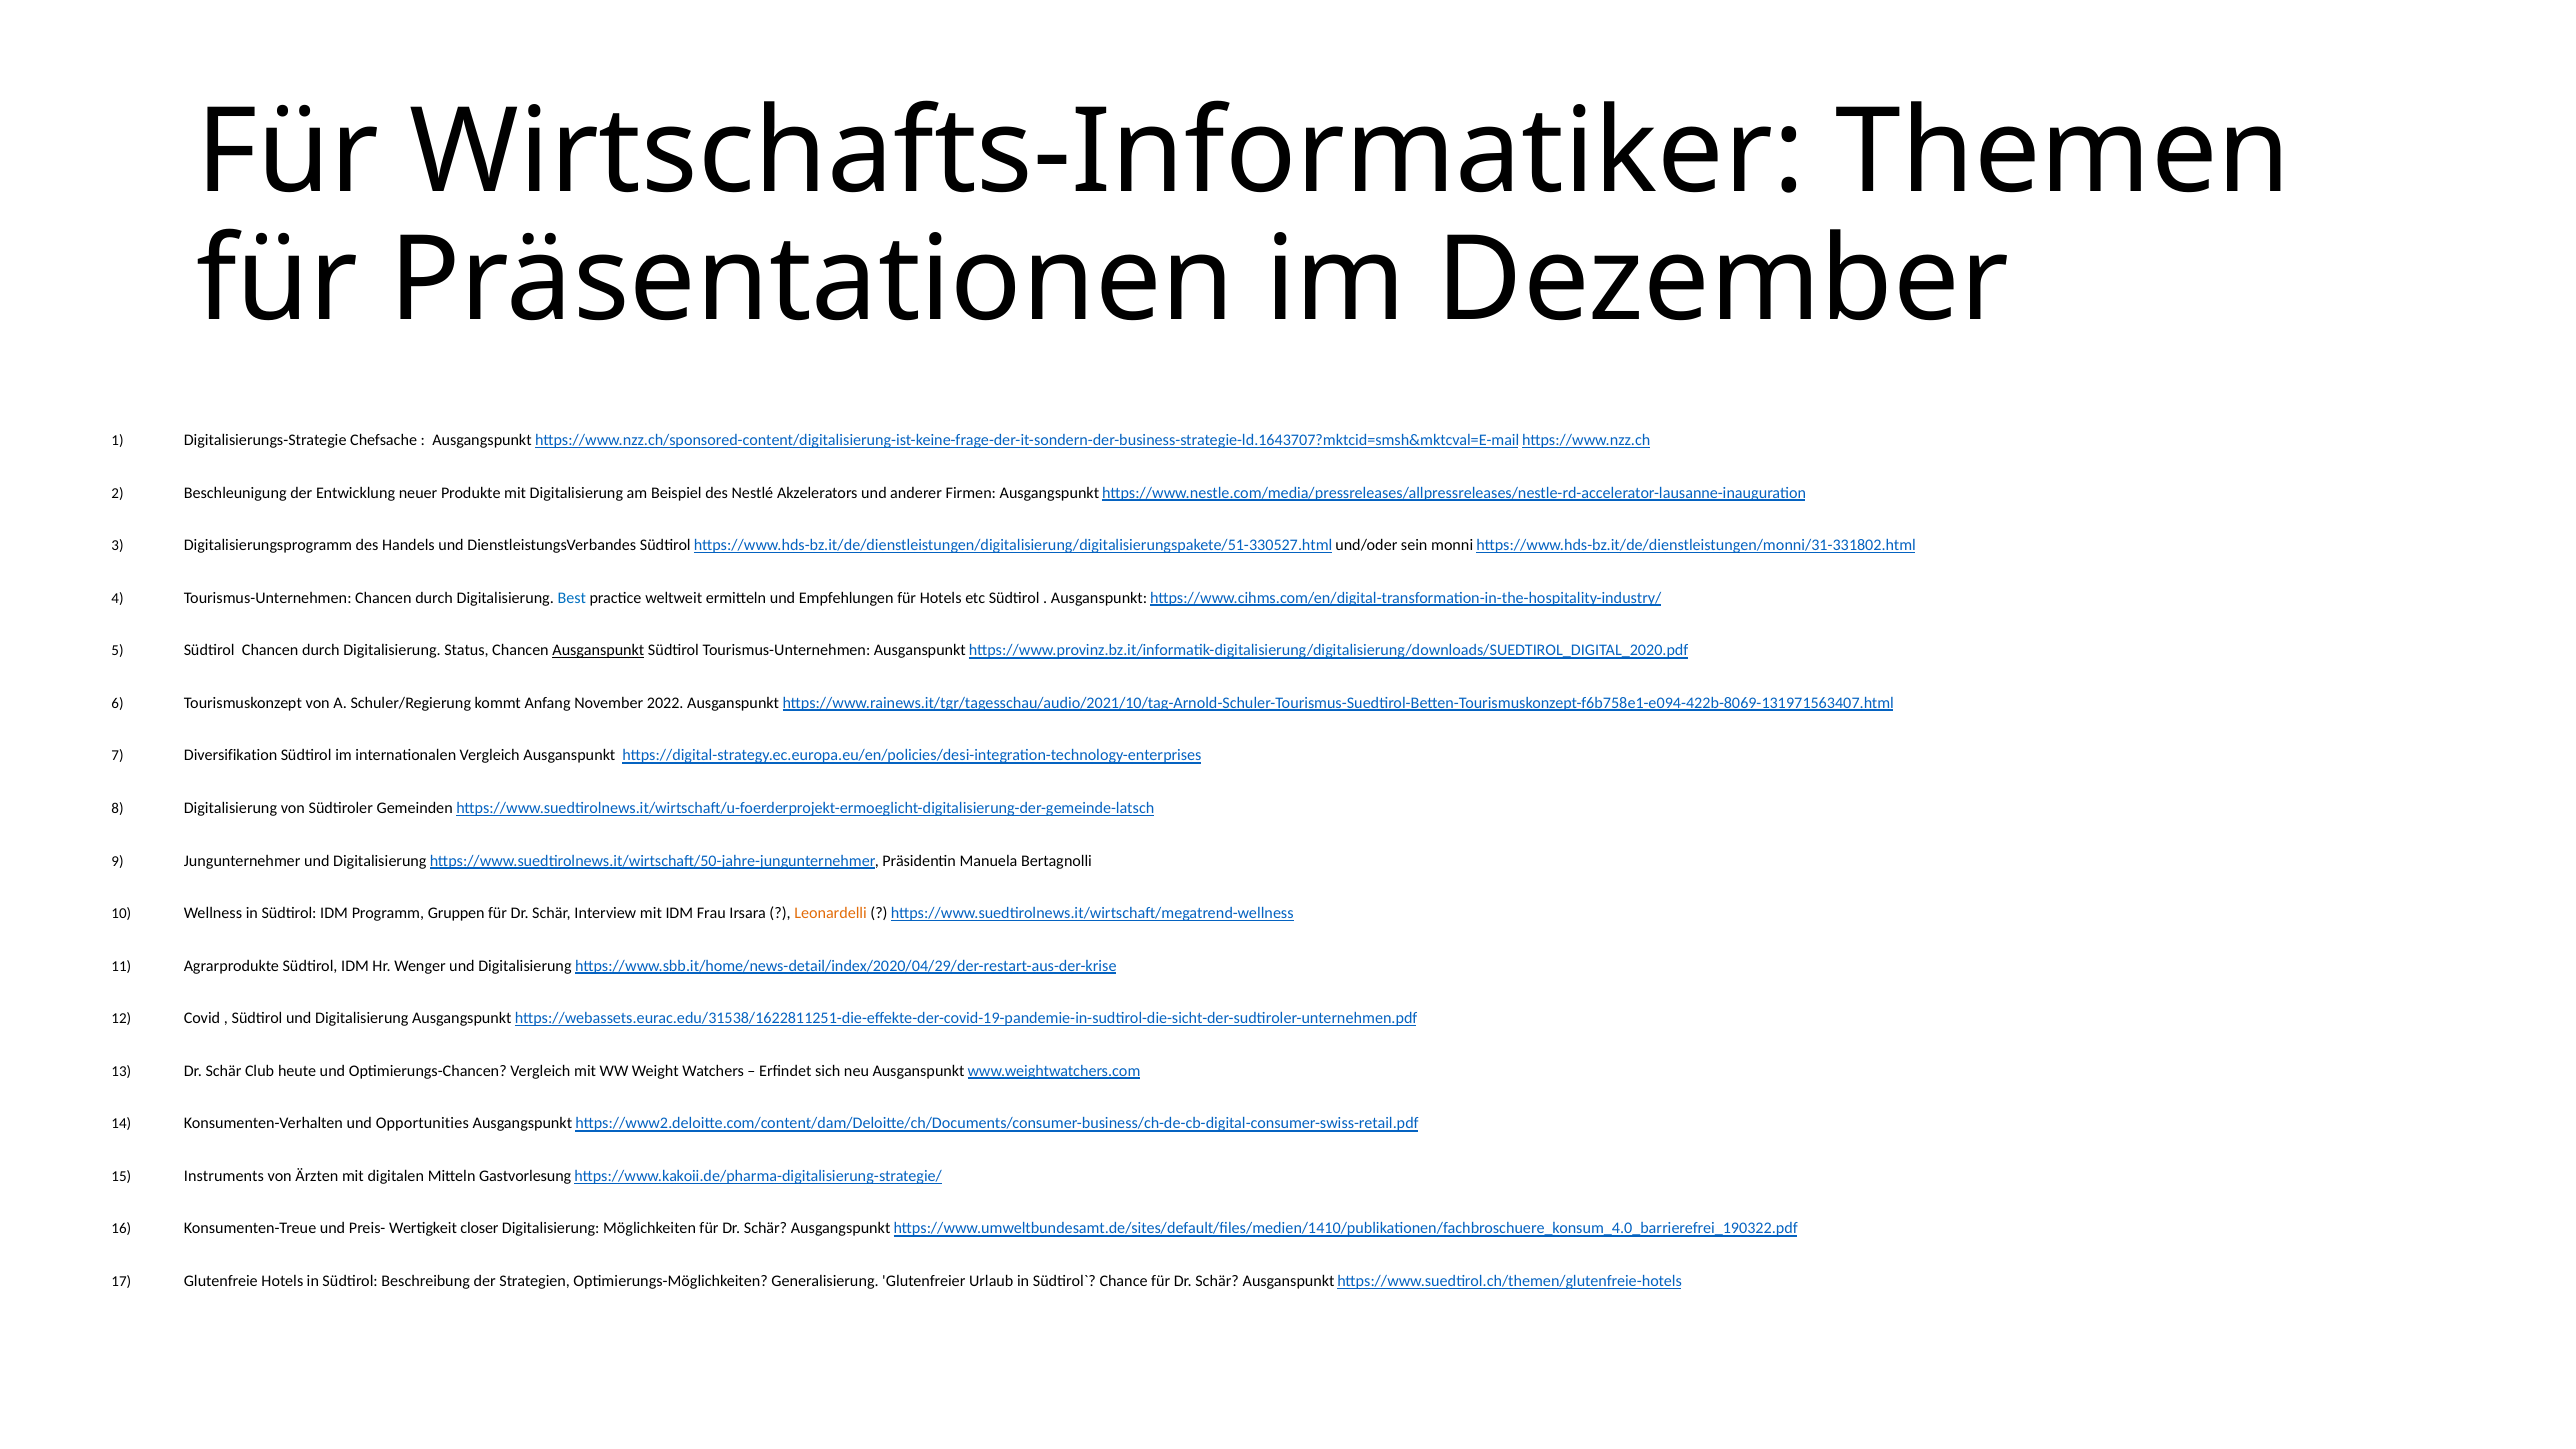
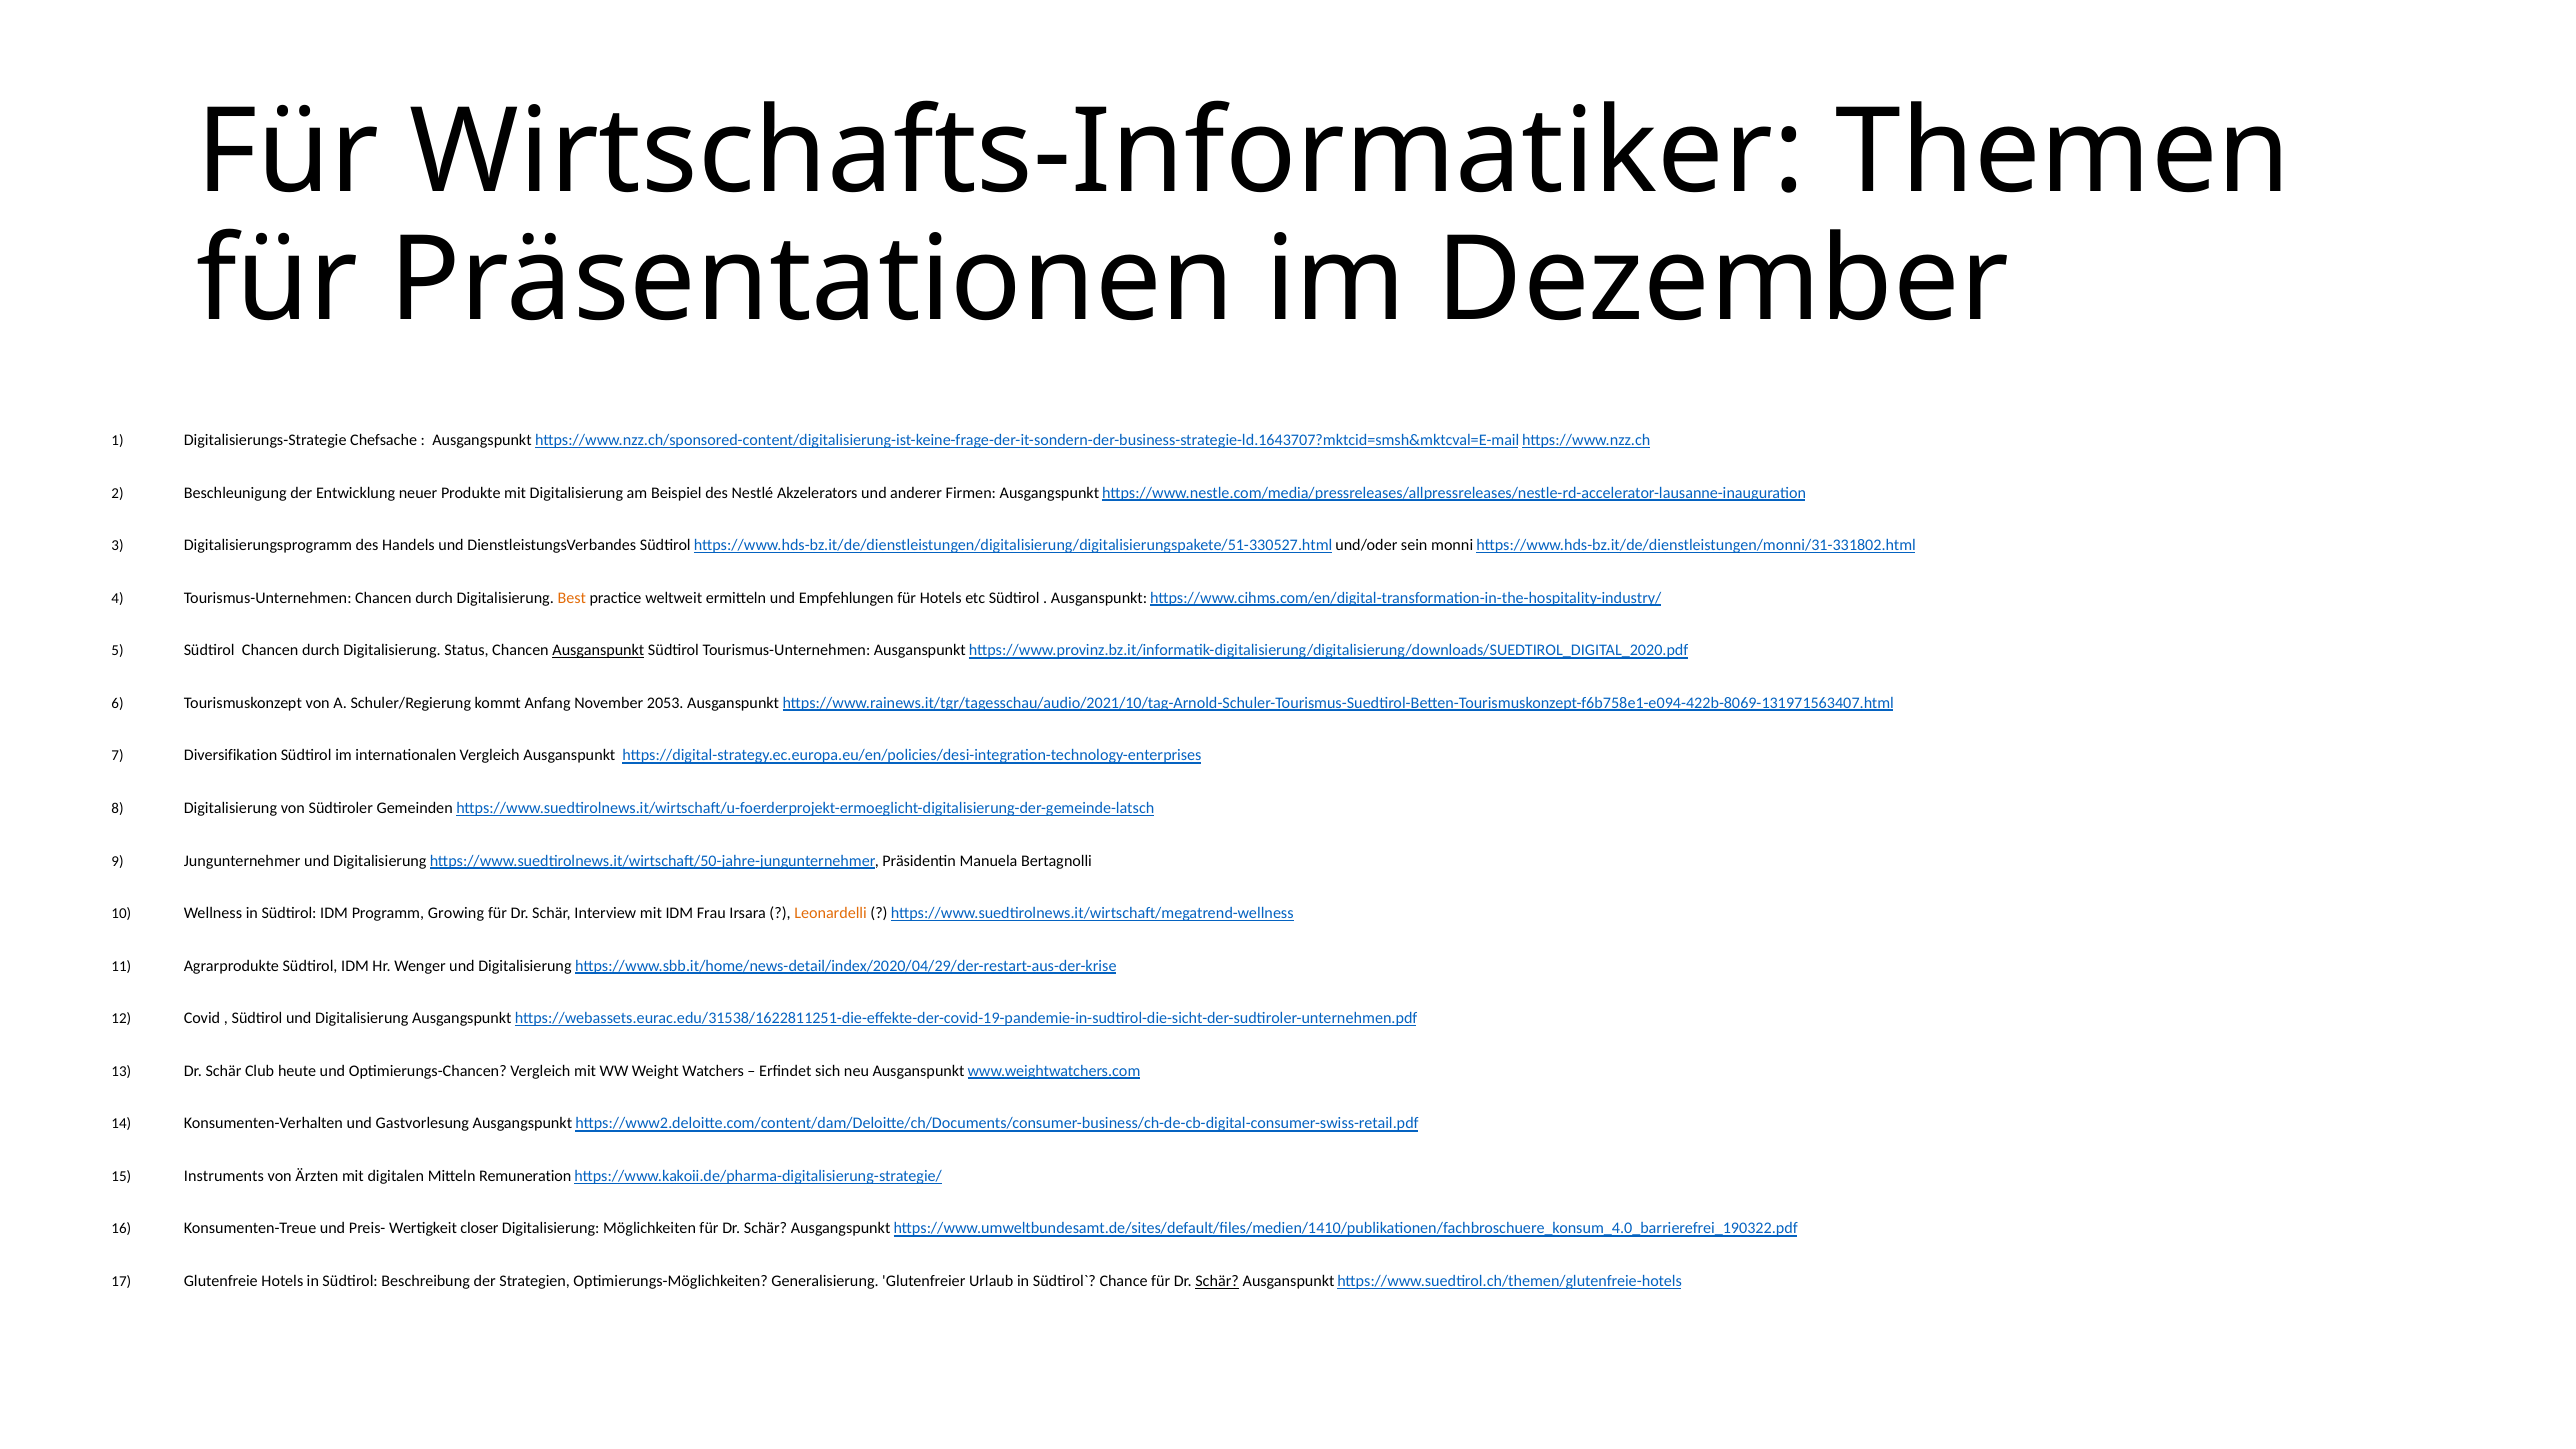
Best colour: blue -> orange
2022: 2022 -> 2053
Gruppen: Gruppen -> Growing
Opportunities: Opportunities -> Gastvorlesung
Gastvorlesung: Gastvorlesung -> Remuneration
Schär at (1217, 1281) underline: none -> present
